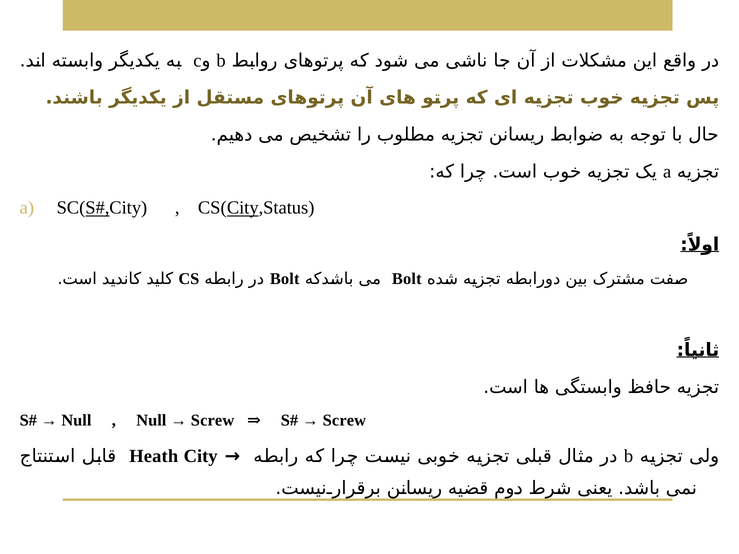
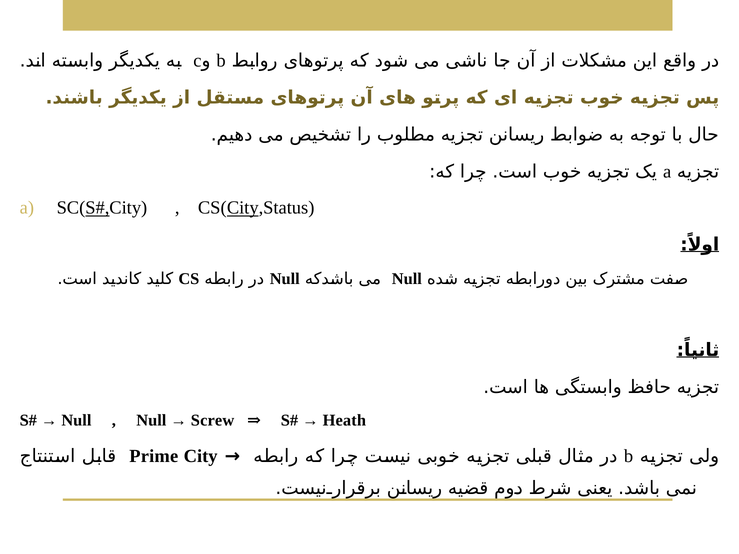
Bolt at (285, 279): Bolt -> Null
Bolt at (407, 279): Bolt -> Null
Screw at (344, 421): Screw -> Heath
Heath: Heath -> Prime
